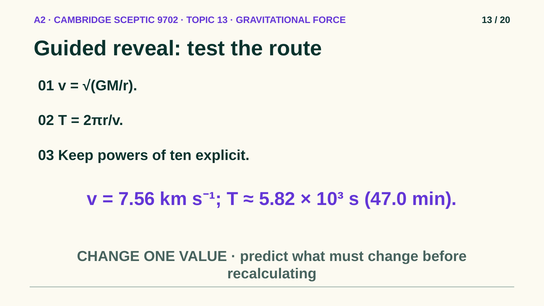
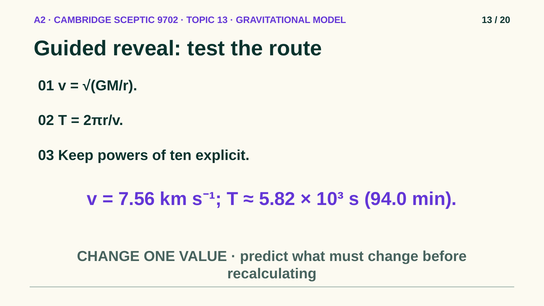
FORCE: FORCE -> MODEL
47.0: 47.0 -> 94.0
